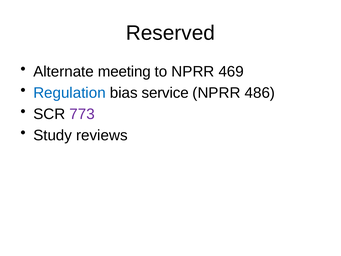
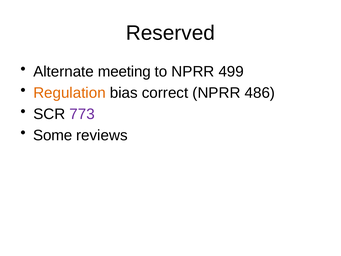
469: 469 -> 499
Regulation colour: blue -> orange
service: service -> correct
Study: Study -> Some
